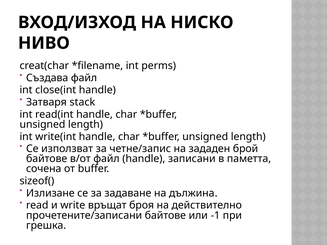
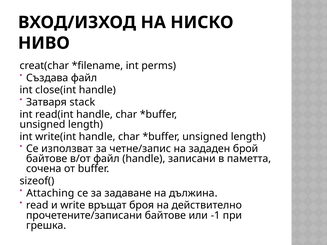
Излизане: Излизане -> Attaching
